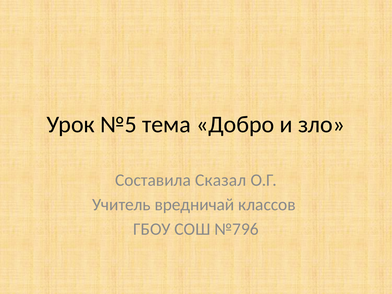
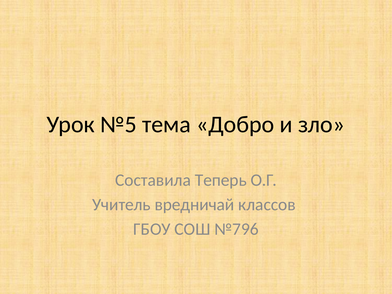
Сказал: Сказал -> Теперь
